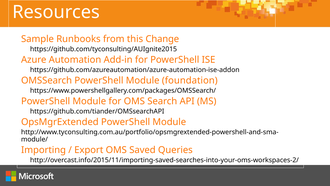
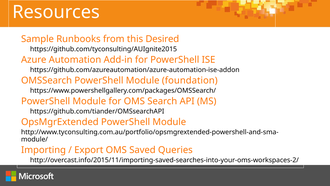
Change: Change -> Desired
